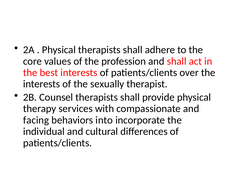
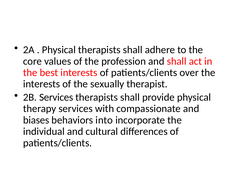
2B Counsel: Counsel -> Services
facing: facing -> biases
